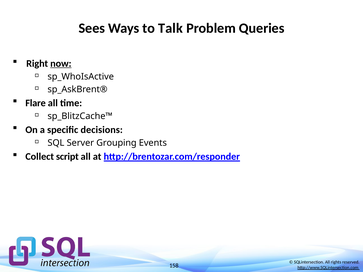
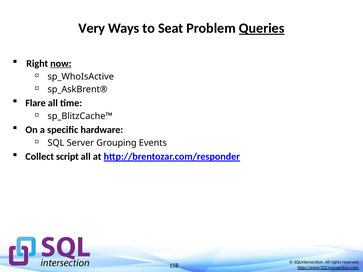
Sees: Sees -> Very
Talk: Talk -> Seat
Queries underline: none -> present
decisions: decisions -> hardware
